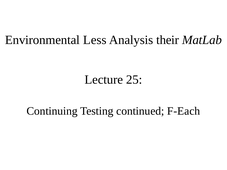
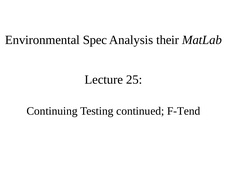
Less: Less -> Spec
F-Each: F-Each -> F-Tend
